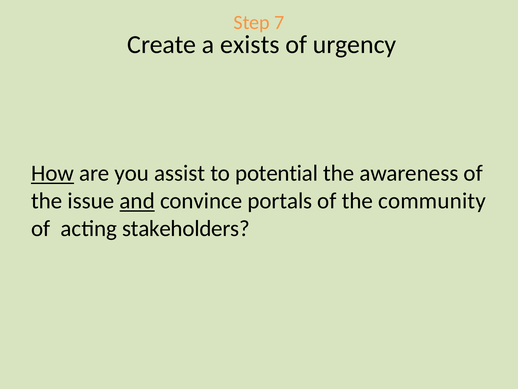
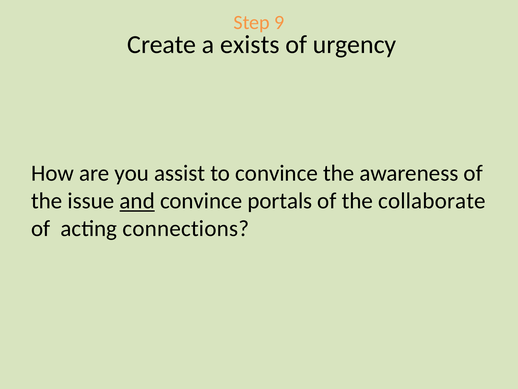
7: 7 -> 9
How underline: present -> none
to potential: potential -> convince
community: community -> collaborate
stakeholders: stakeholders -> connections
